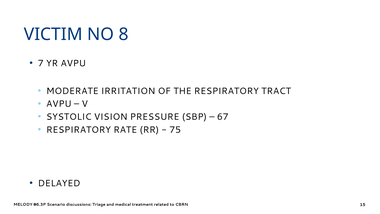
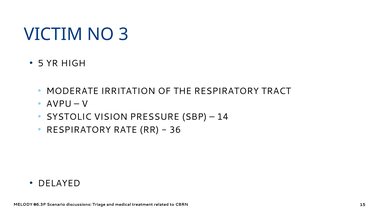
8: 8 -> 3
7: 7 -> 5
YR AVPU: AVPU -> HIGH
67: 67 -> 14
75: 75 -> 36
